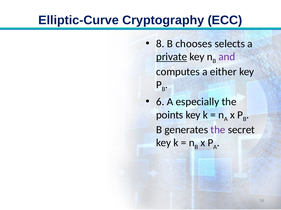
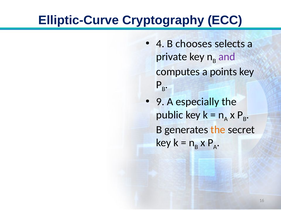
8: 8 -> 4
private underline: present -> none
either: either -> points
6: 6 -> 9
points: points -> public
the at (218, 130) colour: purple -> orange
